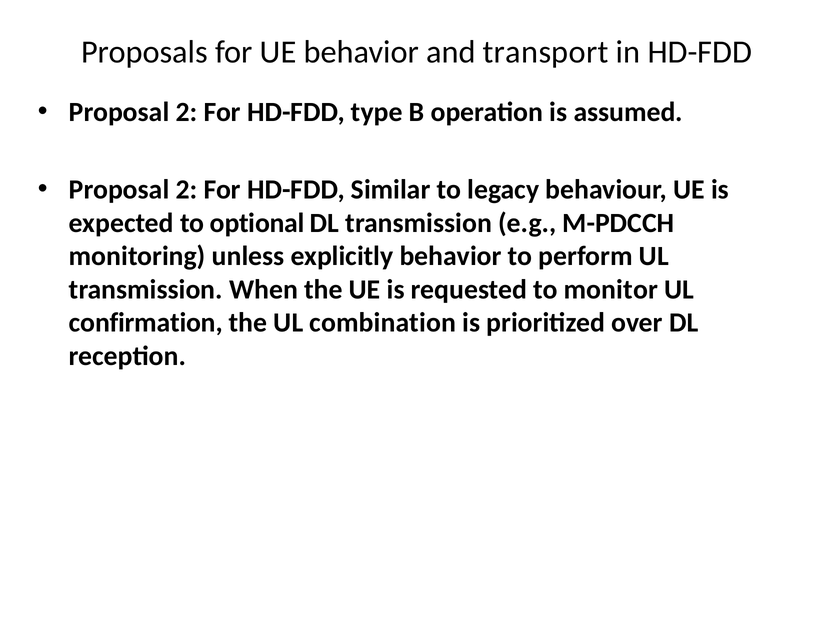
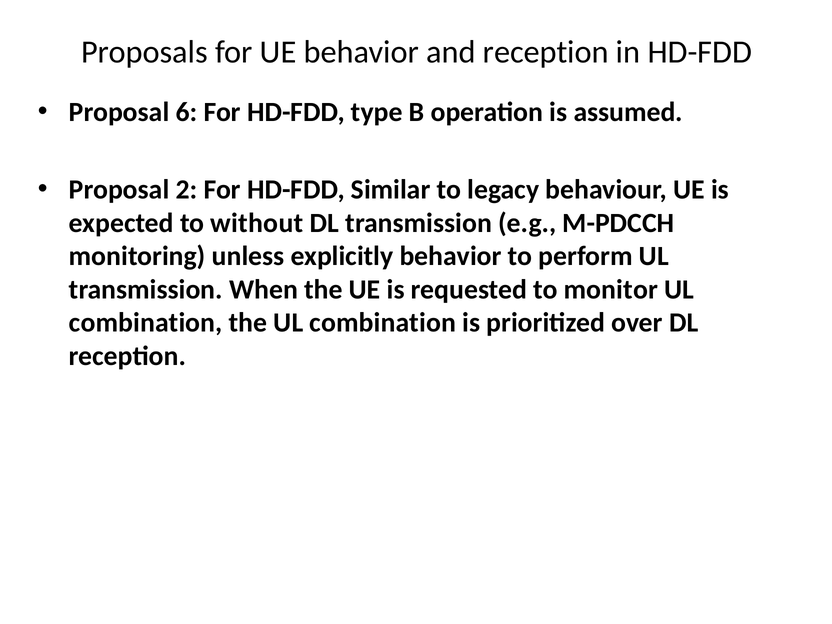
and transport: transport -> reception
2 at (187, 112): 2 -> 6
optional: optional -> without
confirmation at (146, 323): confirmation -> combination
